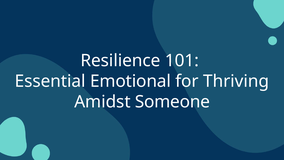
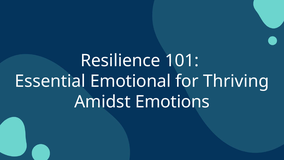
Someone: Someone -> Emotions
